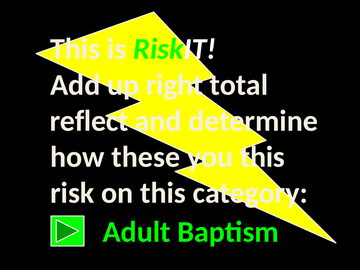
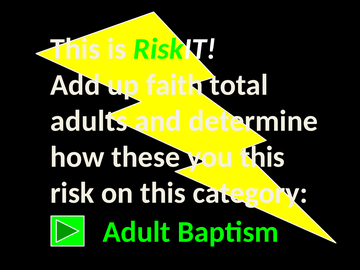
right: right -> faith
reflect: reflect -> adults
